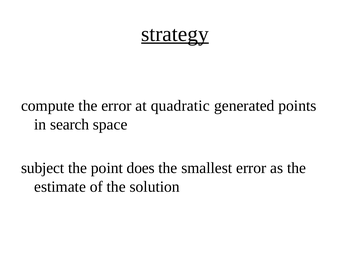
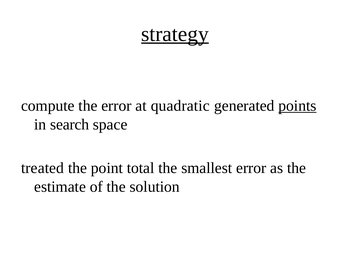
points underline: none -> present
subject: subject -> treated
does: does -> total
